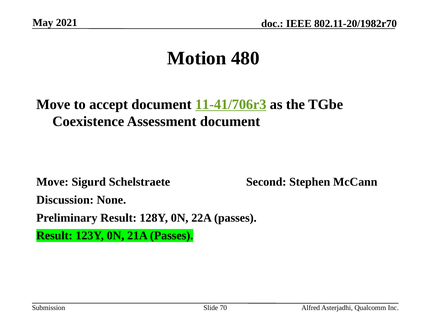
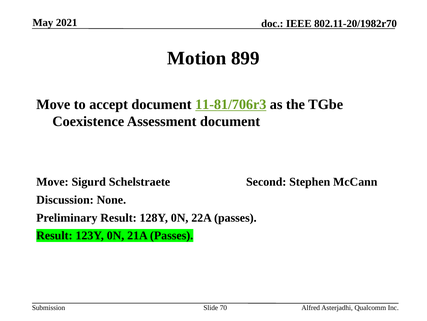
480: 480 -> 899
11-41/706r3: 11-41/706r3 -> 11-81/706r3
